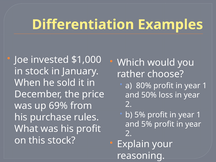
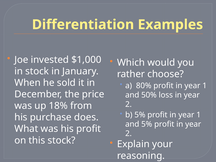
69%: 69% -> 18%
rules: rules -> does
